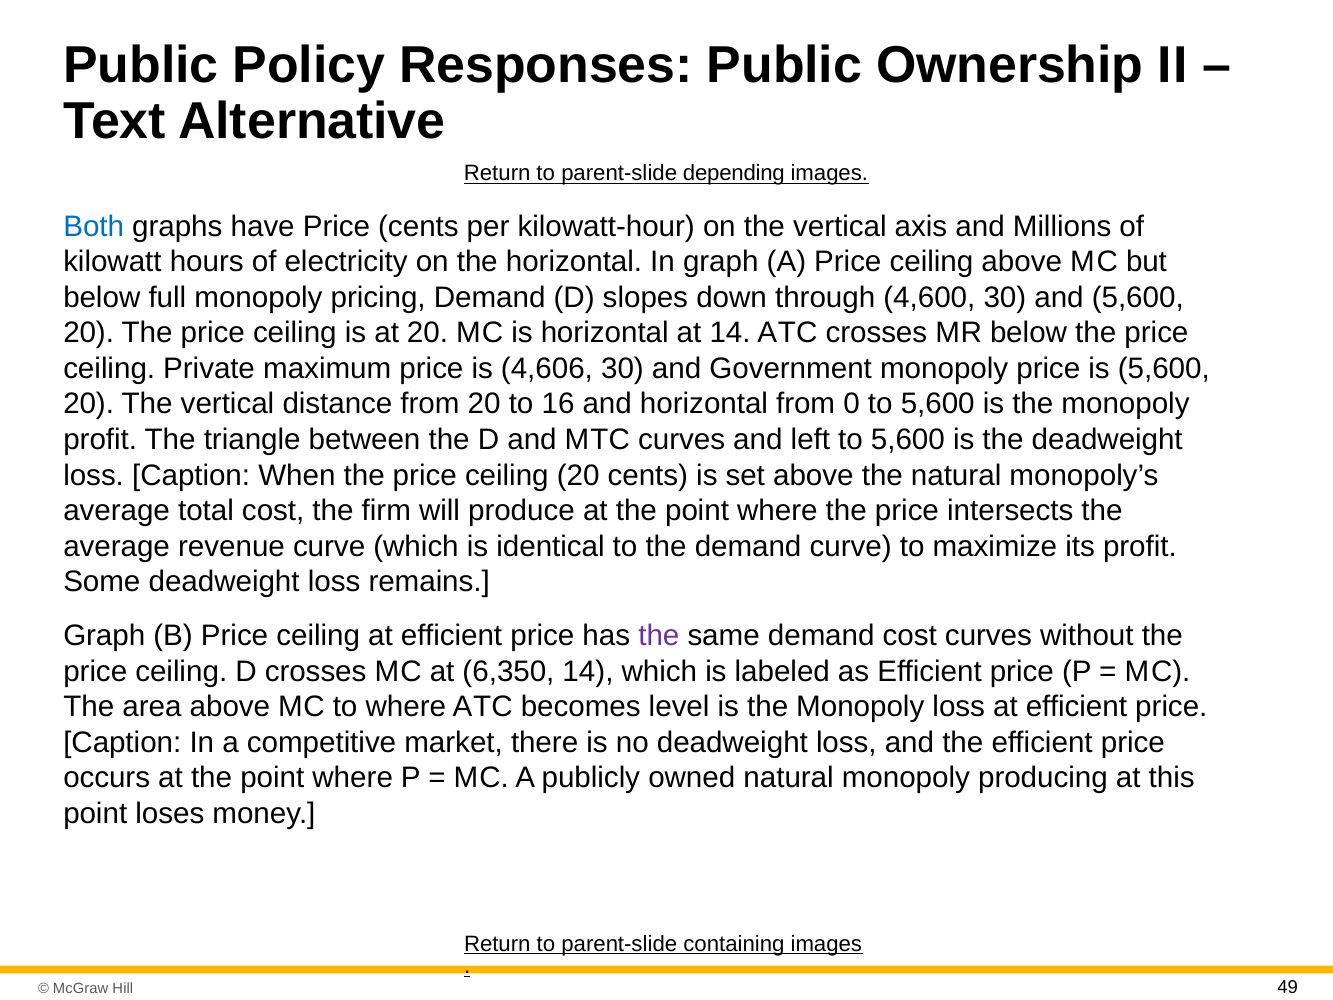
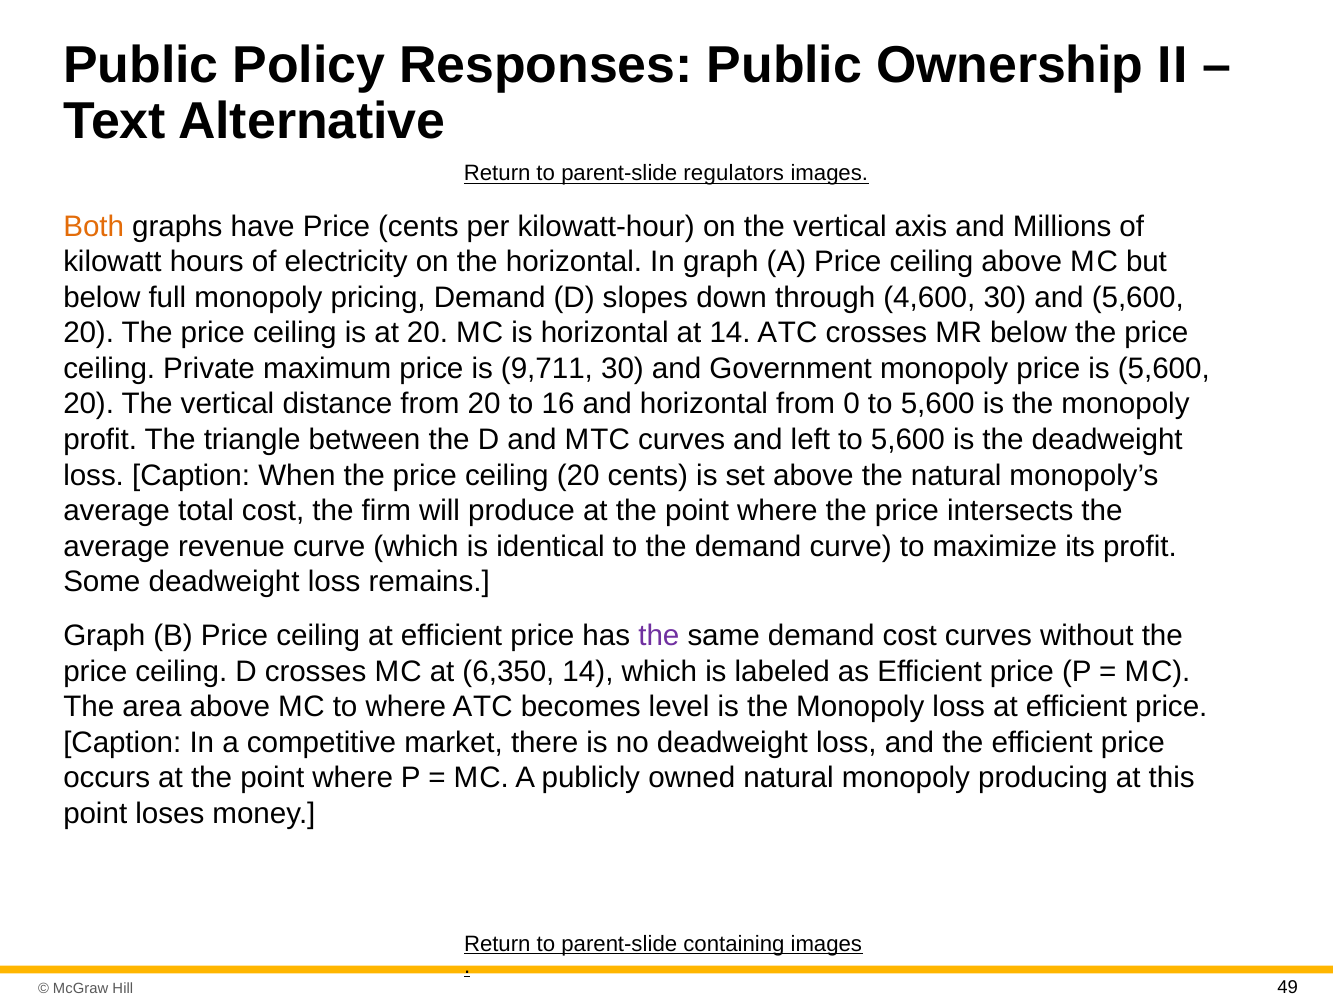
depending: depending -> regulators
Both colour: blue -> orange
4,606: 4,606 -> 9,711
